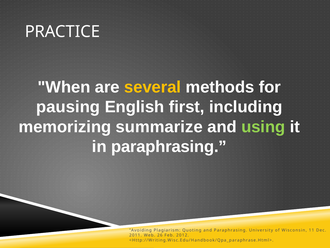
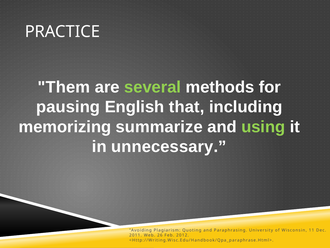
When: When -> Them
several colour: yellow -> light green
first: first -> that
in paraphrasing: paraphrasing -> unnecessary
